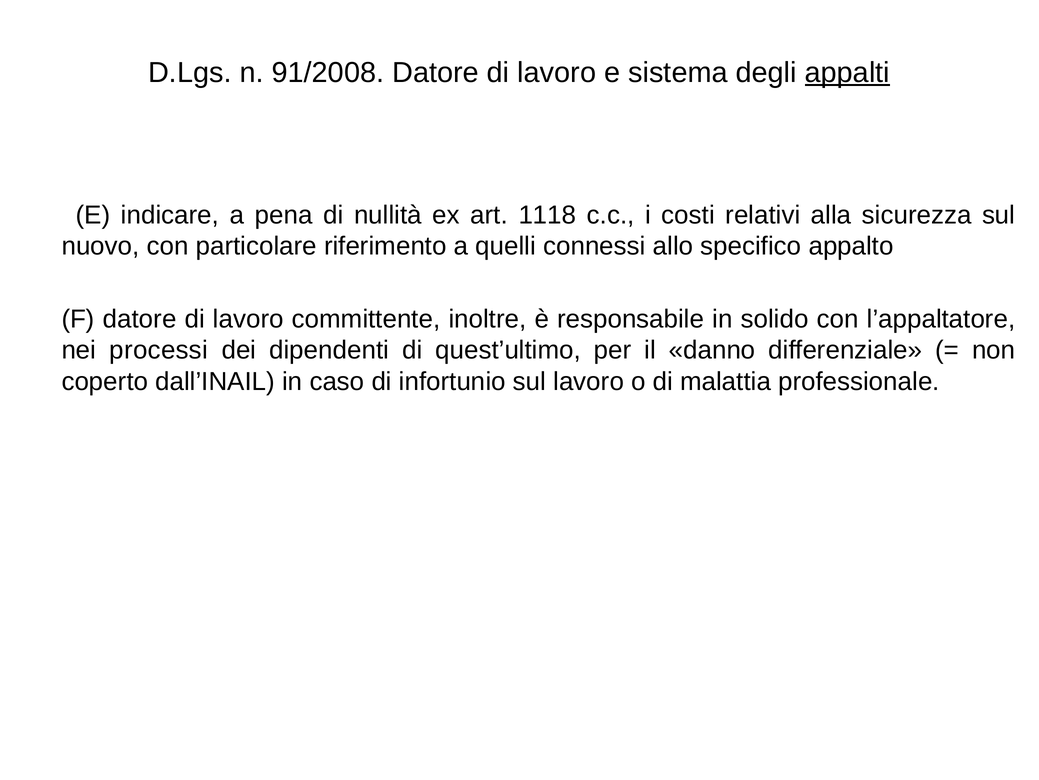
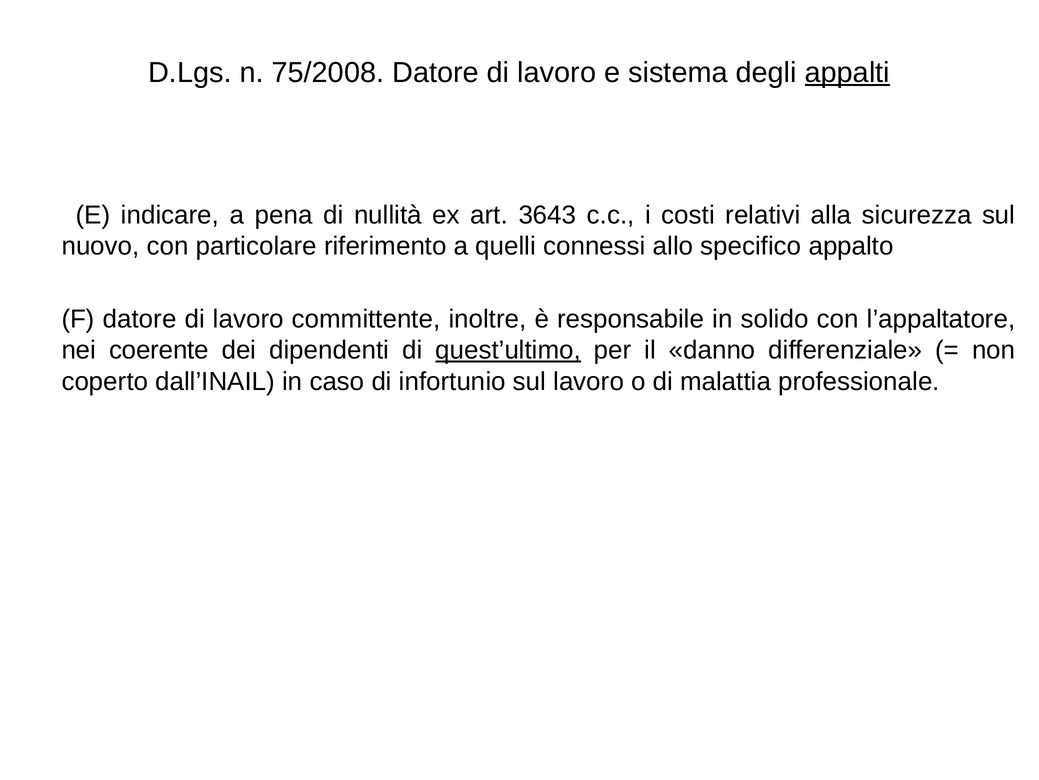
91/2008: 91/2008 -> 75/2008
1118: 1118 -> 3643
processi: processi -> coerente
quest’ultimo underline: none -> present
